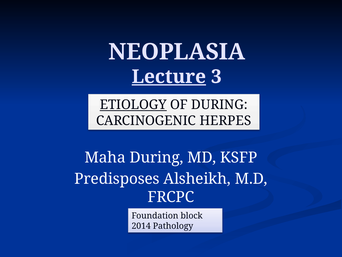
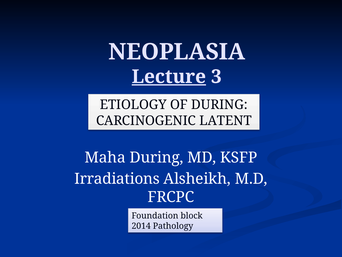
ETIOLOGY underline: present -> none
HERPES: HERPES -> LATENT
Predisposes: Predisposes -> Irradiations
